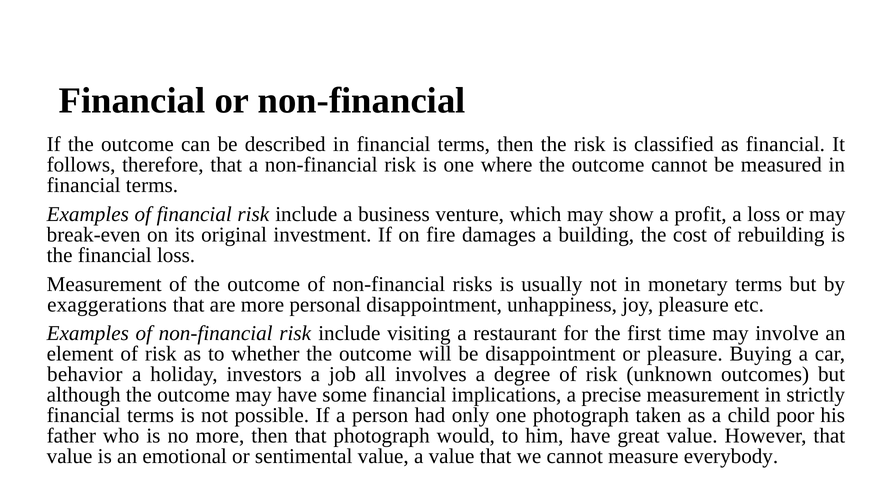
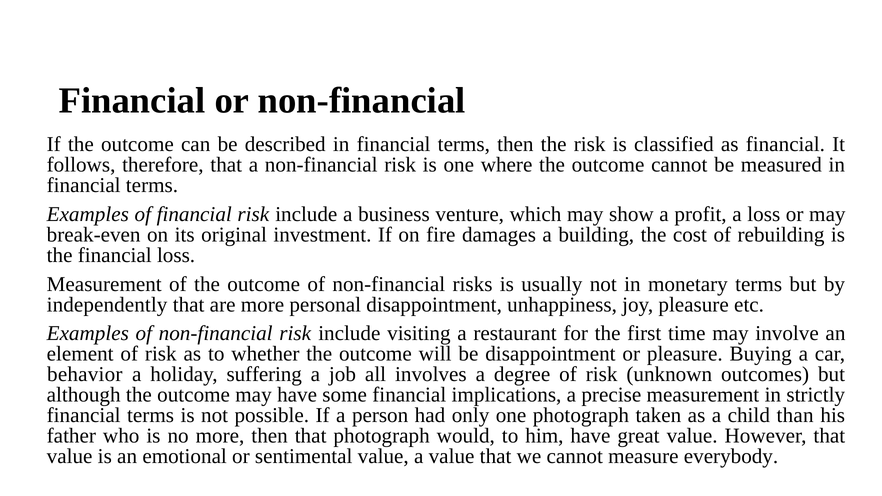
exaggerations: exaggerations -> independently
investors: investors -> suffering
poor: poor -> than
